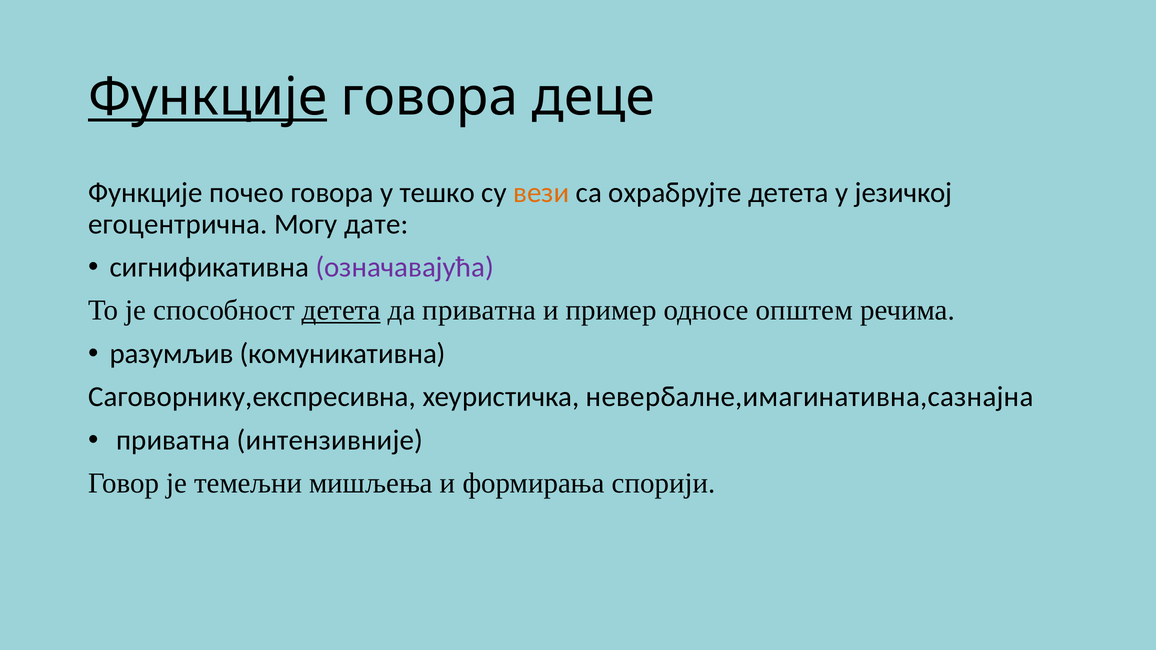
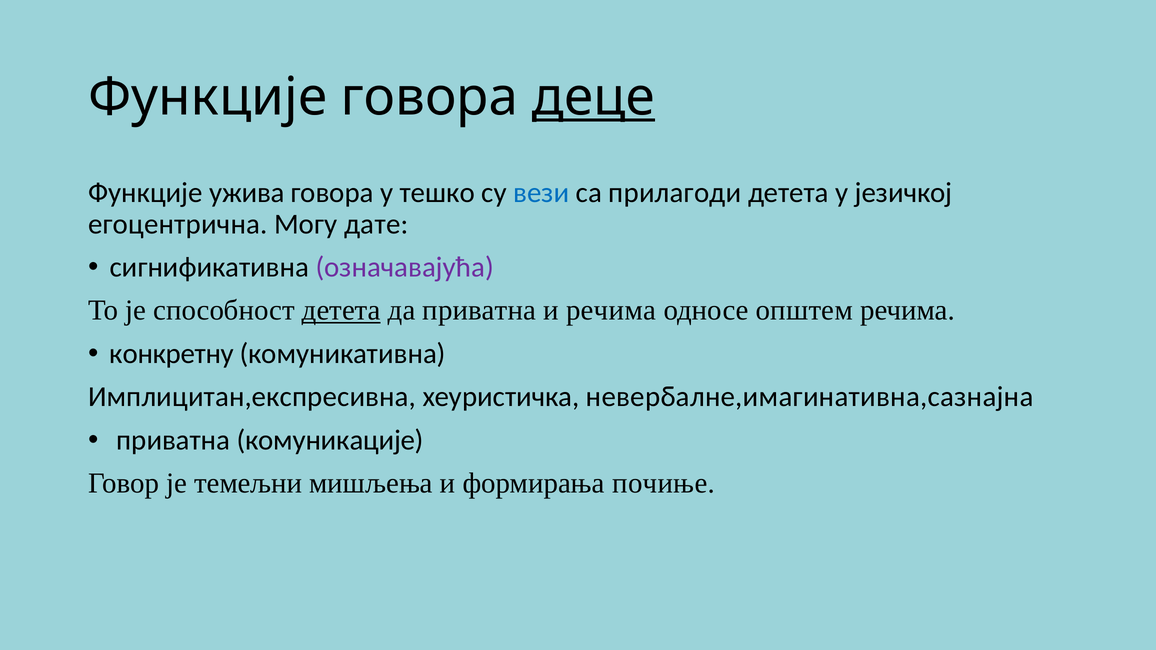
Функције at (208, 97) underline: present -> none
деце underline: none -> present
почео: почео -> ужива
вези colour: orange -> blue
охрабрујте: охрабрујте -> прилагоди
и пример: пример -> речима
разумљив: разумљив -> конкретну
Саговорнику,експресивна: Саговорнику,експресивна -> Имплицитан,експресивна
интензивније: интензивније -> комуникације
спорији: спорији -> почиње
